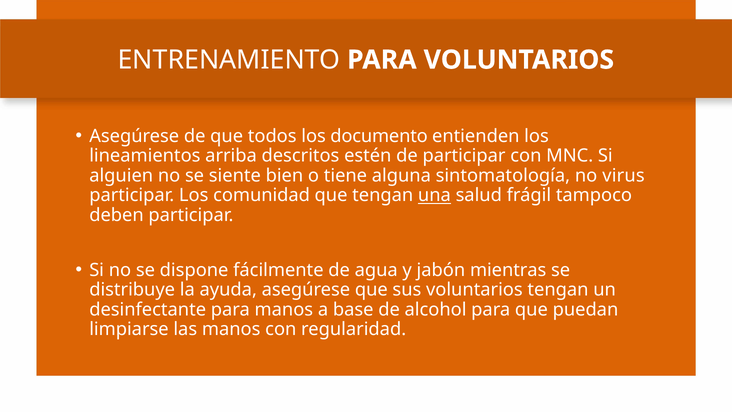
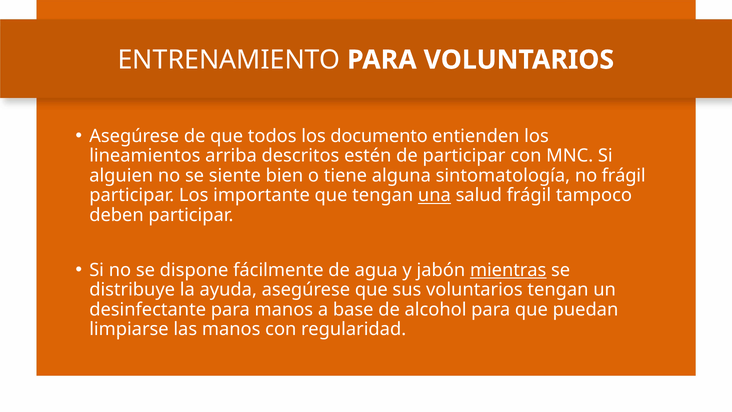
no virus: virus -> frágil
comunidad: comunidad -> importante
mientras underline: none -> present
